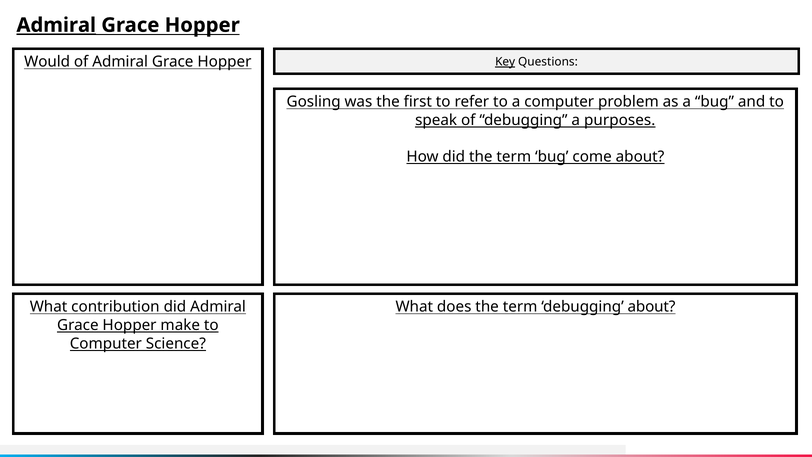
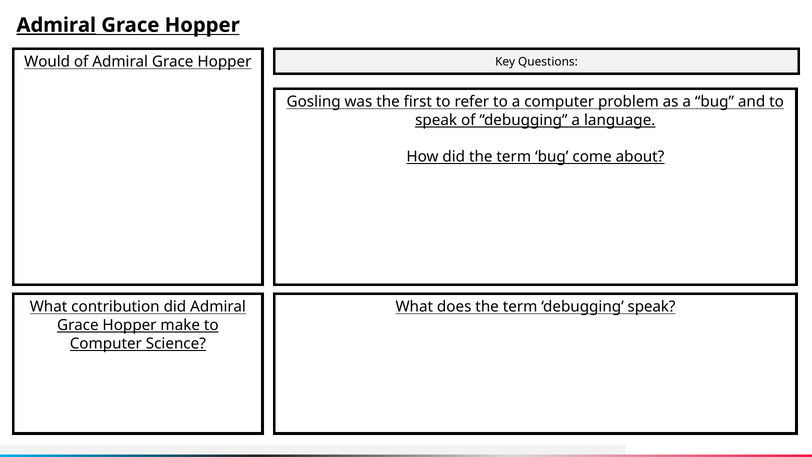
Key underline: present -> none
purposes: purposes -> language
debugging about: about -> speak
